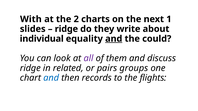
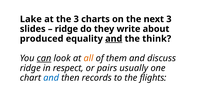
With: With -> Lake
the 2: 2 -> 3
next 1: 1 -> 3
individual: individual -> produced
could: could -> think
can underline: none -> present
all colour: purple -> orange
related: related -> respect
groups: groups -> usually
